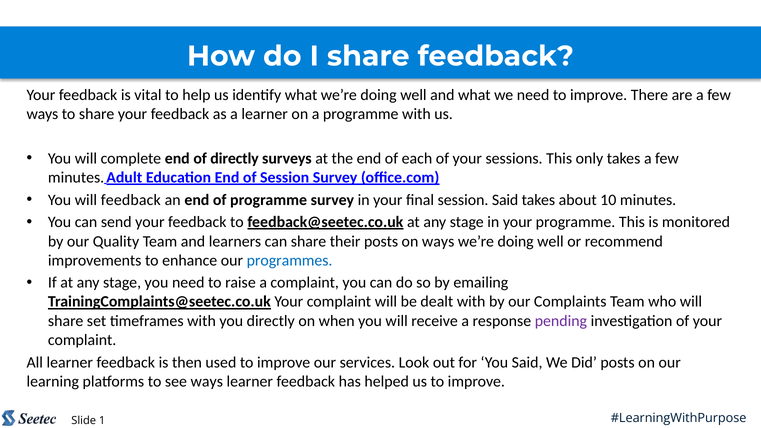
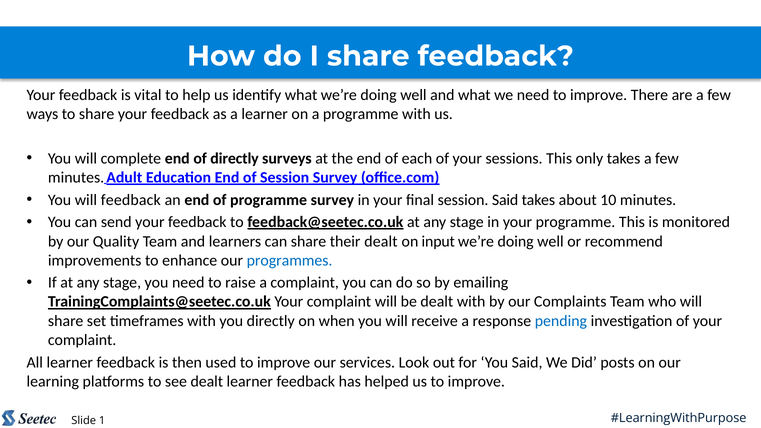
their posts: posts -> dealt
on ways: ways -> input
pending colour: purple -> blue
see ways: ways -> dealt
